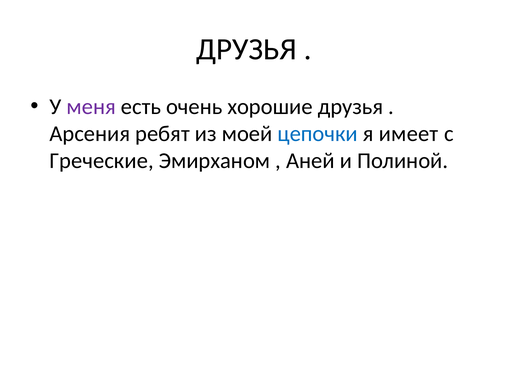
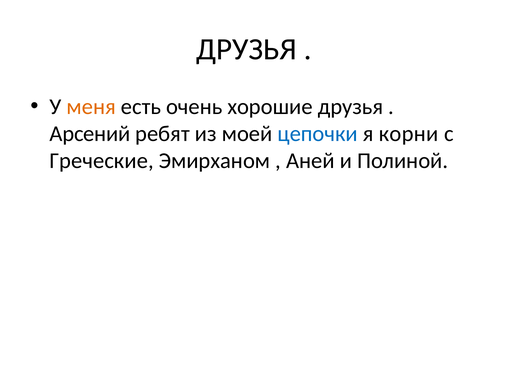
меня colour: purple -> orange
Арсения: Арсения -> Арсений
имеет: имеет -> корни
